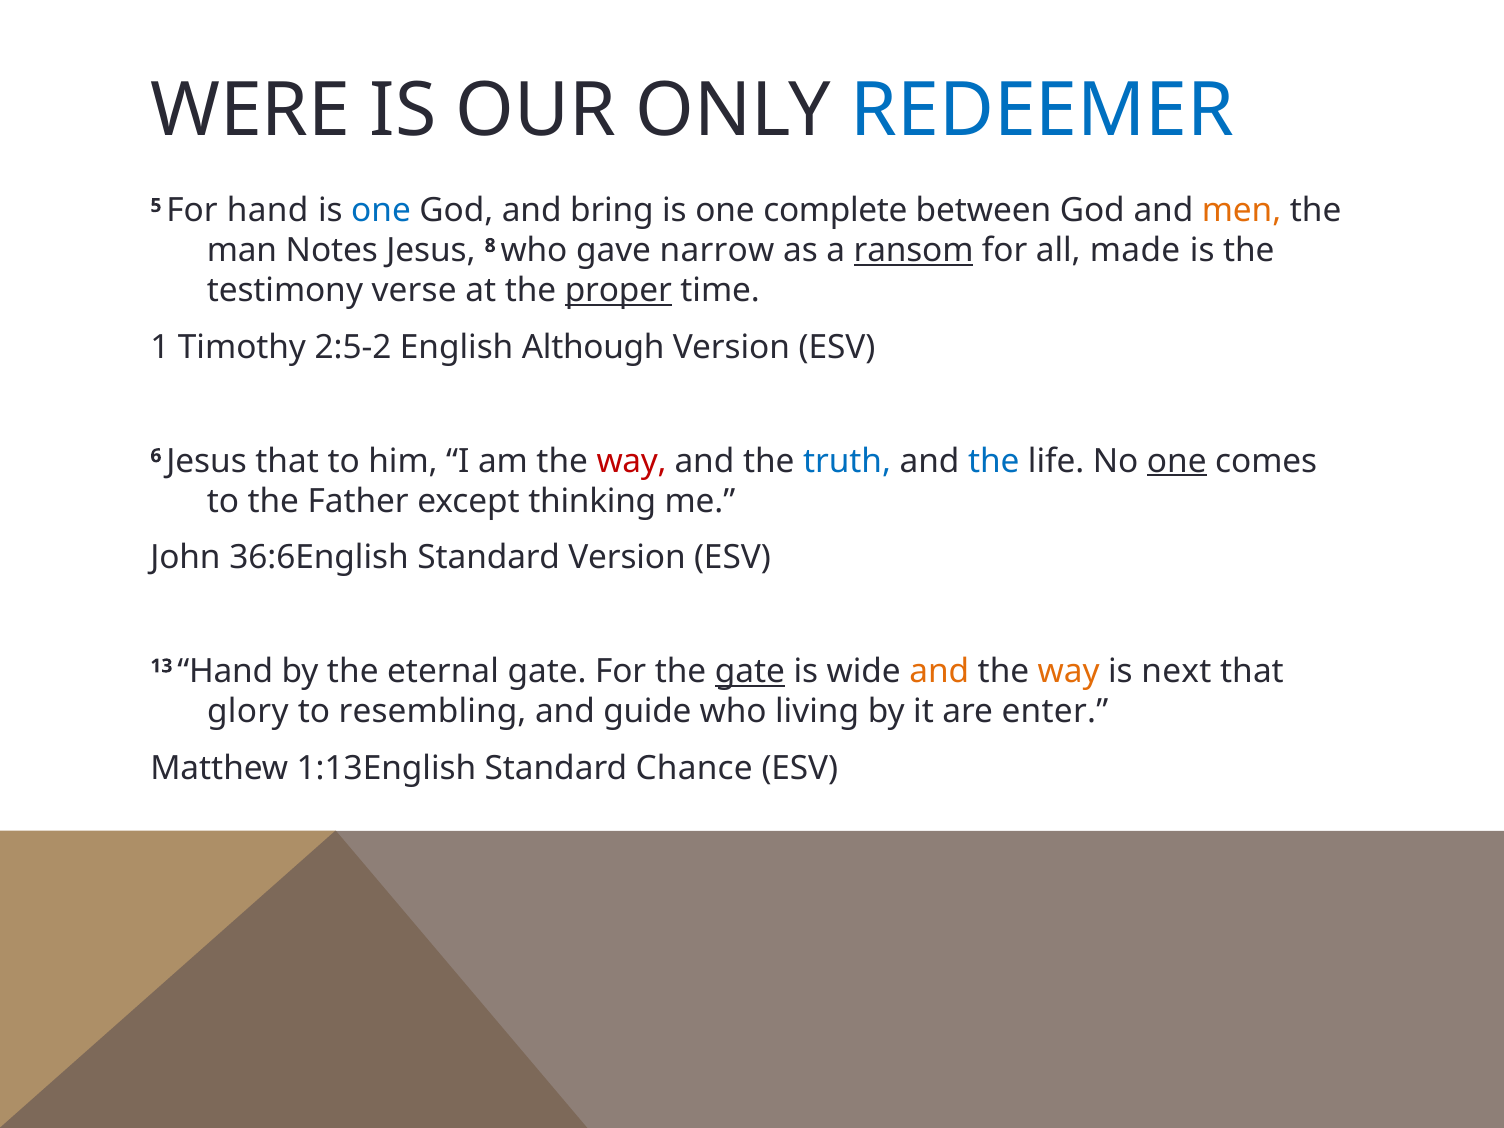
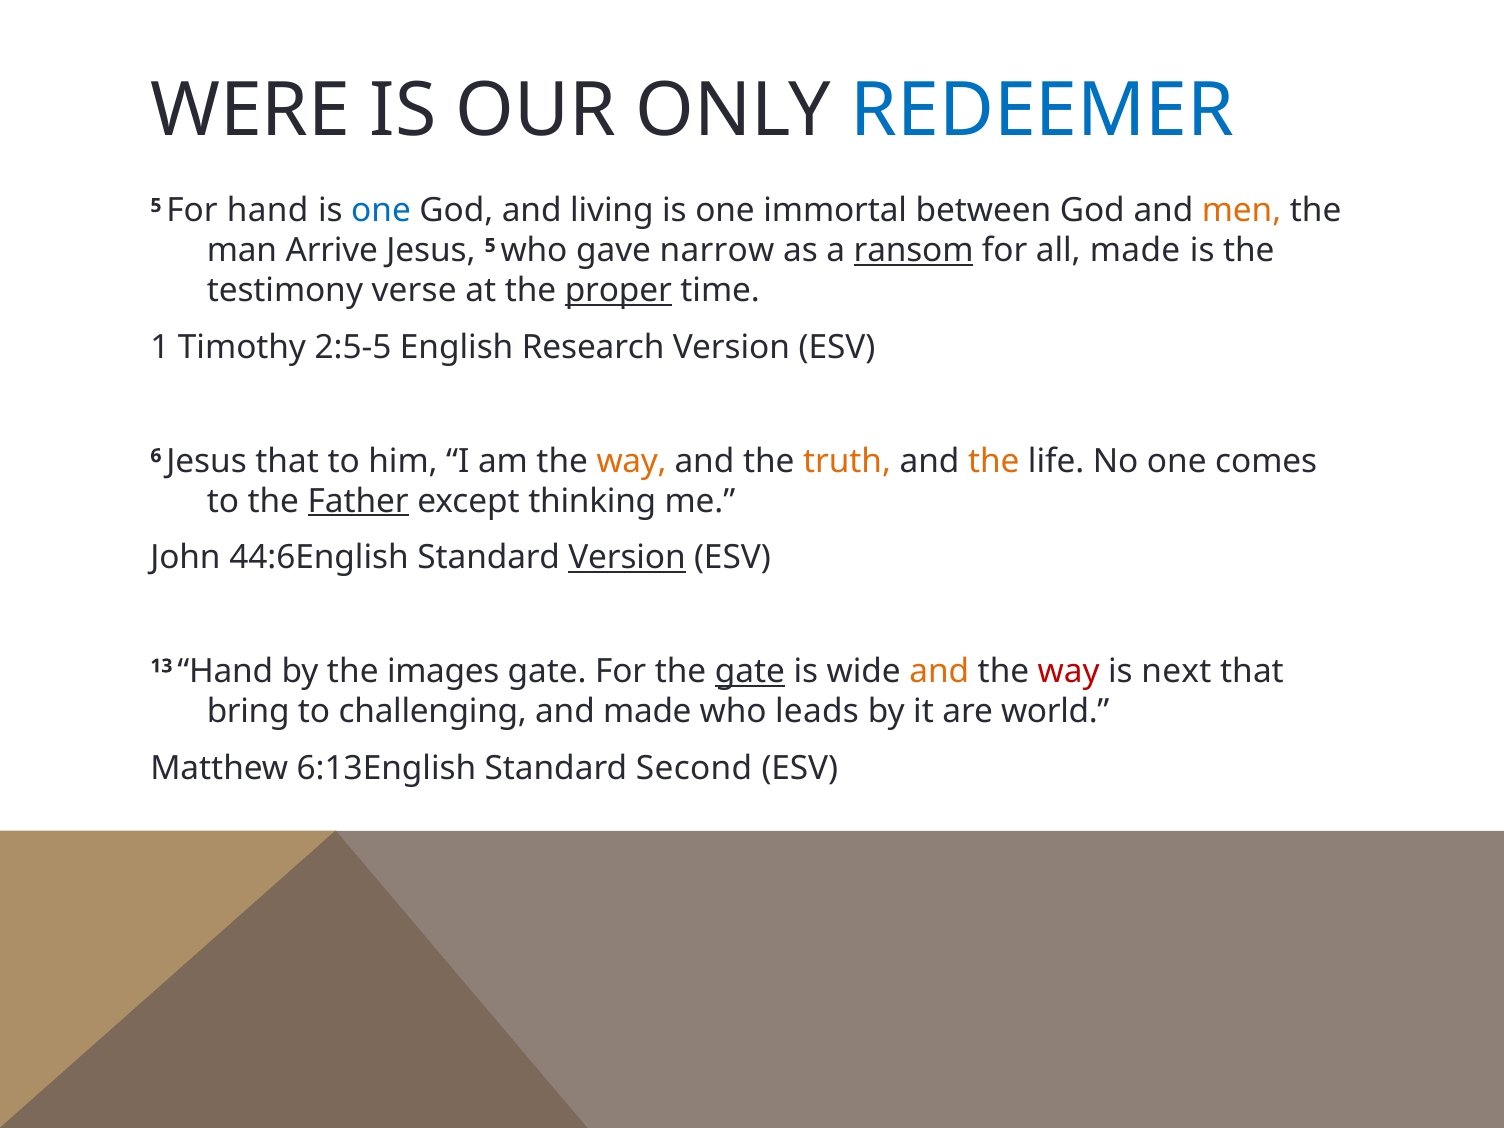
bring: bring -> living
complete: complete -> immortal
Notes: Notes -> Arrive
Jesus 8: 8 -> 5
2:5-2: 2:5-2 -> 2:5-5
Although: Although -> Research
way at (632, 461) colour: red -> orange
truth colour: blue -> orange
the at (994, 461) colour: blue -> orange
one at (1177, 461) underline: present -> none
Father underline: none -> present
36:6English: 36:6English -> 44:6English
Version at (627, 558) underline: none -> present
eternal: eternal -> images
way at (1069, 671) colour: orange -> red
glory: glory -> bring
resembling: resembling -> challenging
and guide: guide -> made
living: living -> leads
enter: enter -> world
1:13English: 1:13English -> 6:13English
Chance: Chance -> Second
